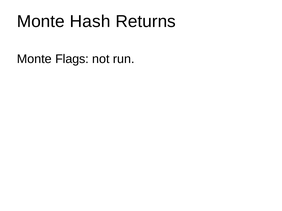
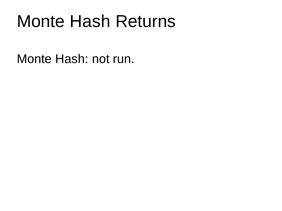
Flags at (72, 59): Flags -> Hash
